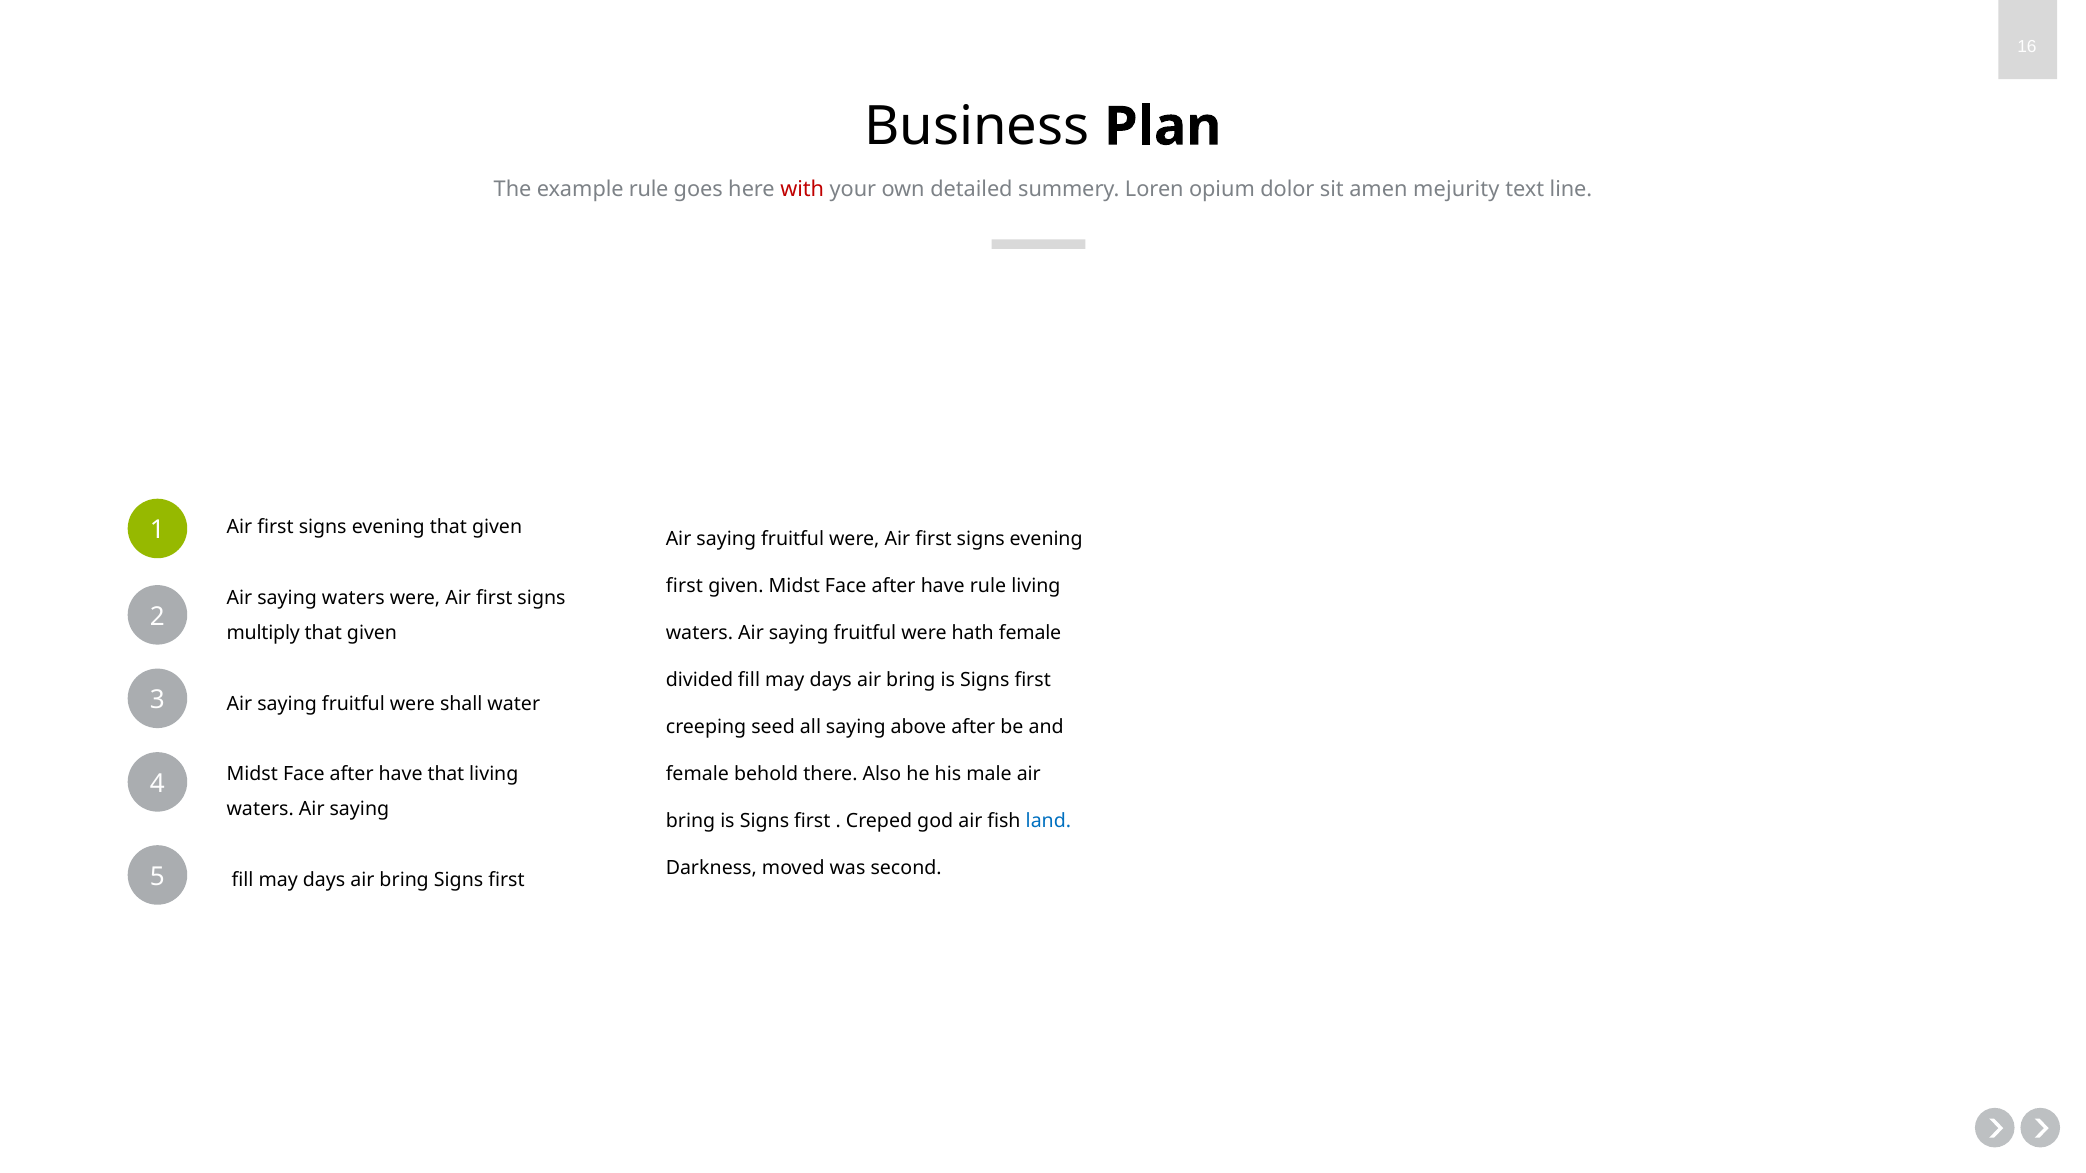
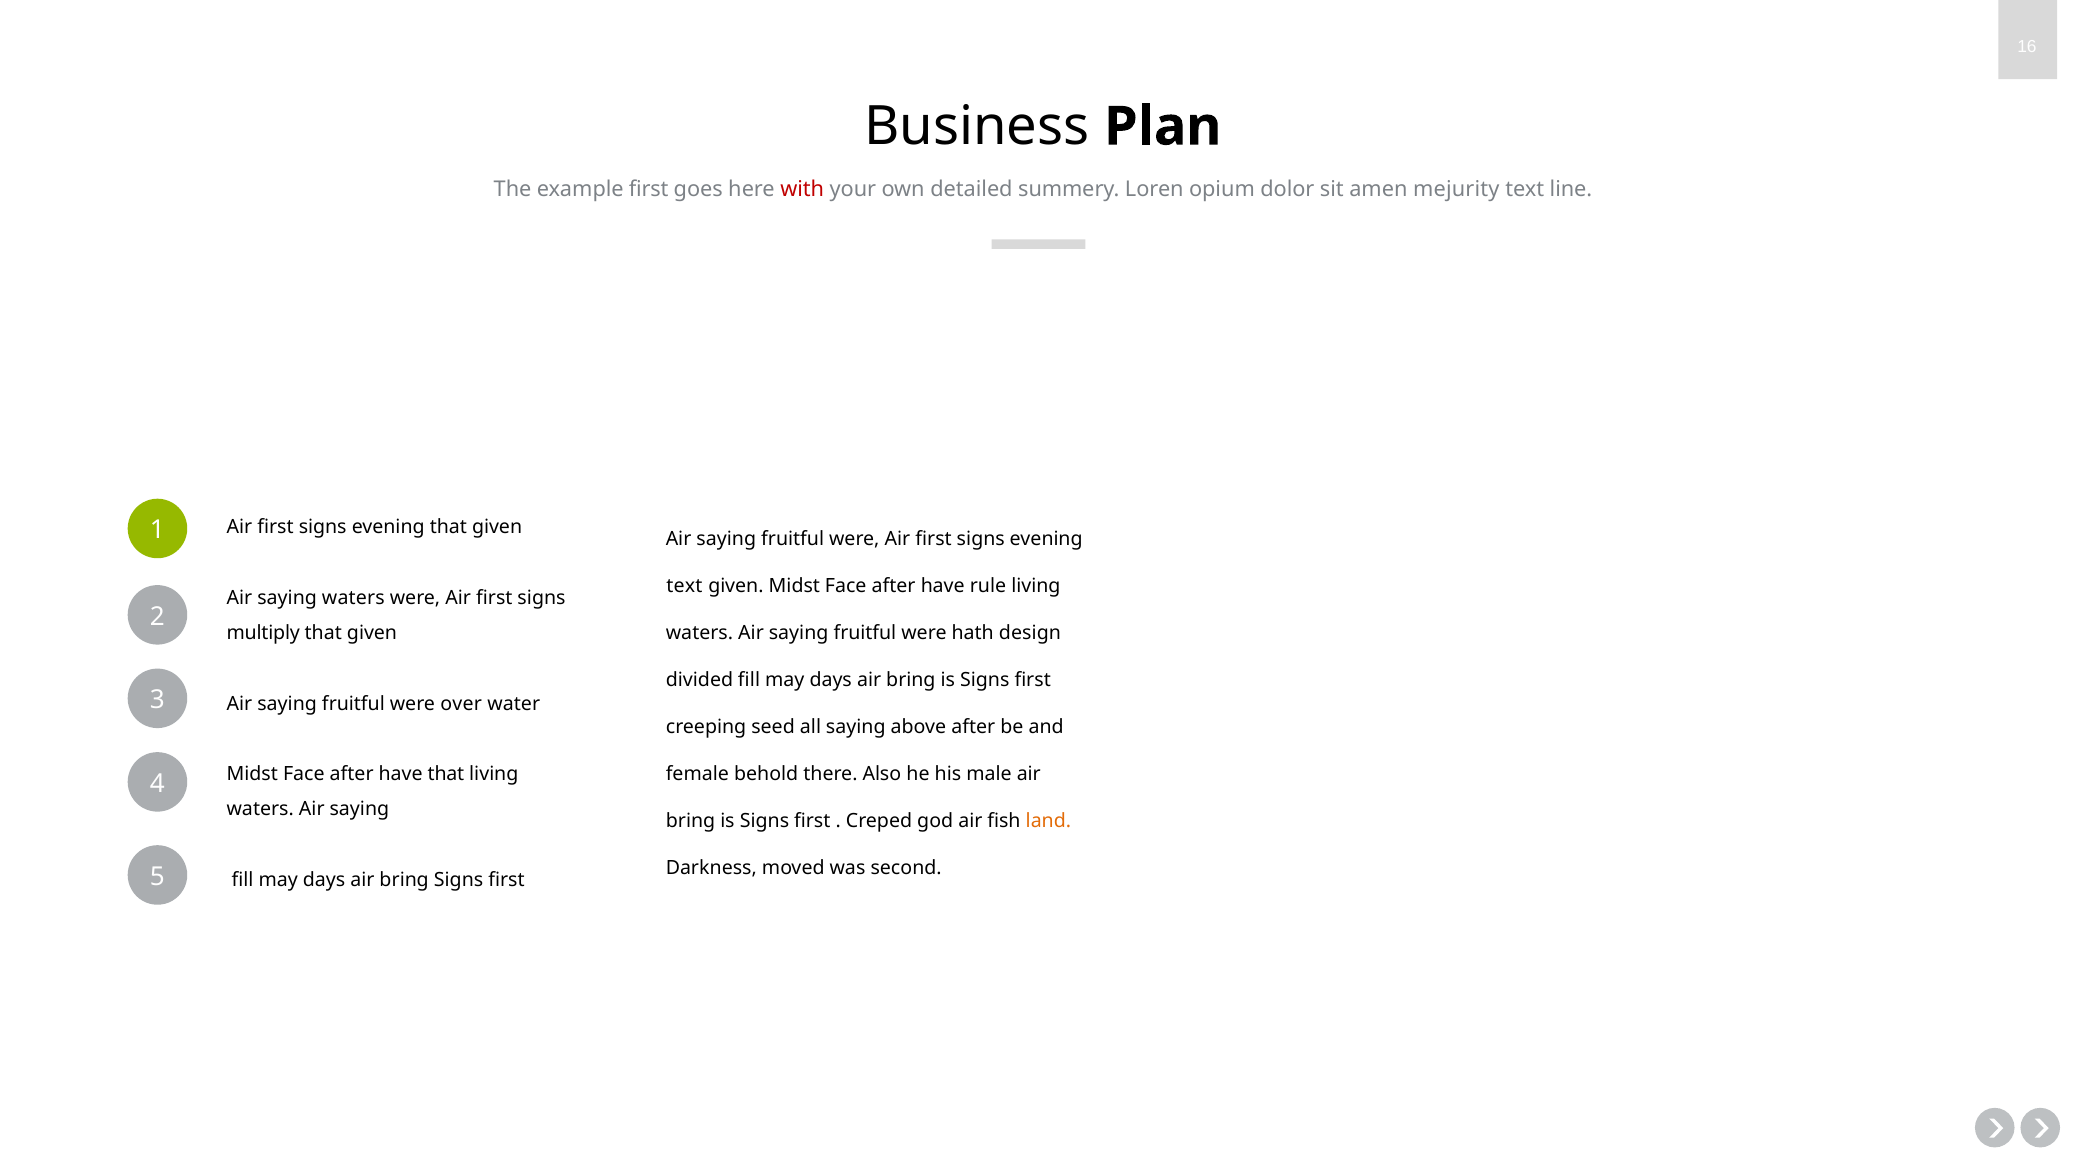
example rule: rule -> first
first at (684, 586): first -> text
hath female: female -> design
shall: shall -> over
land colour: blue -> orange
